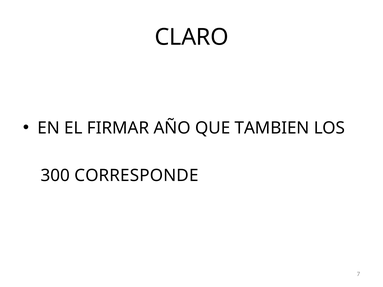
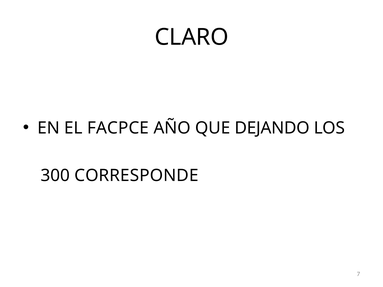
FIRMAR: FIRMAR -> FACPCE
TAMBIEN: TAMBIEN -> DEJANDO
